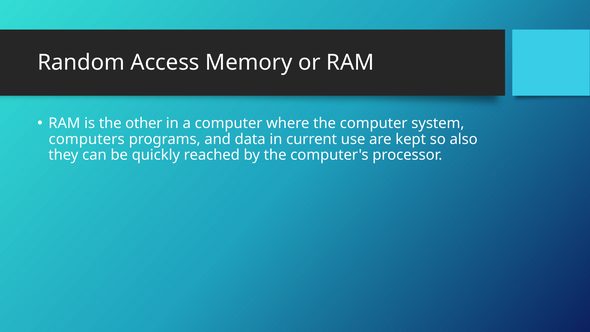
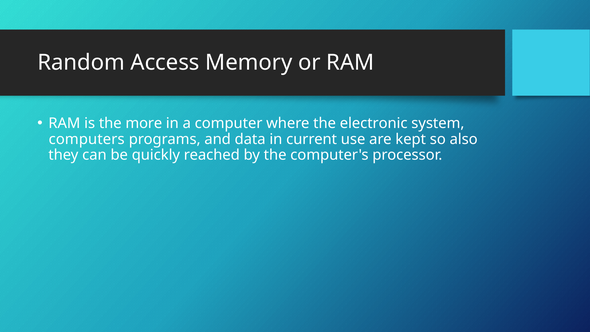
other: other -> more
the computer: computer -> electronic
